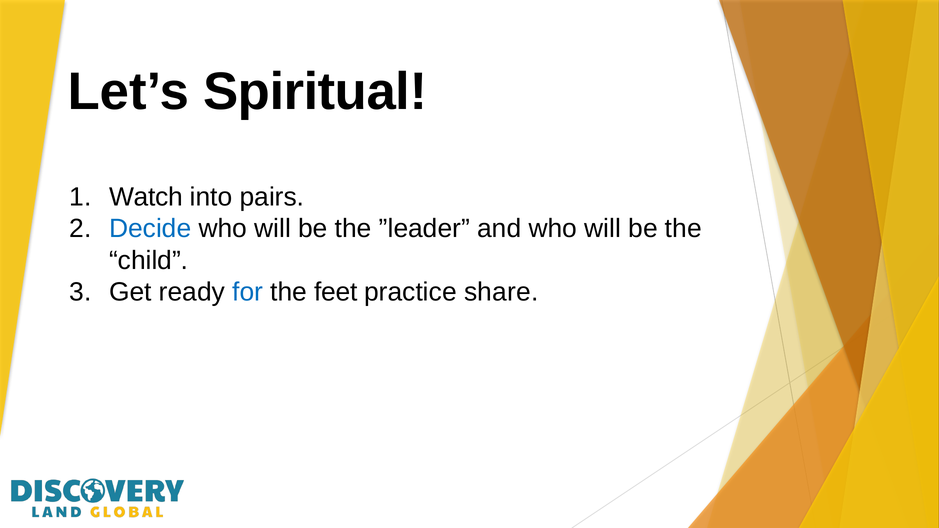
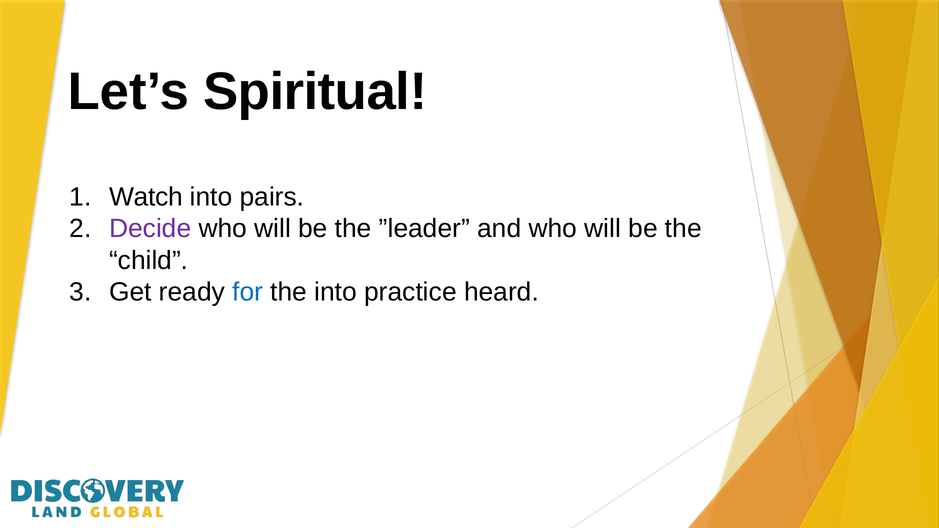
Decide colour: blue -> purple
the feet: feet -> into
share: share -> heard
